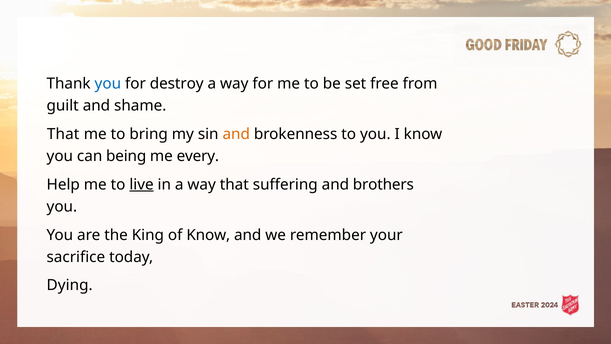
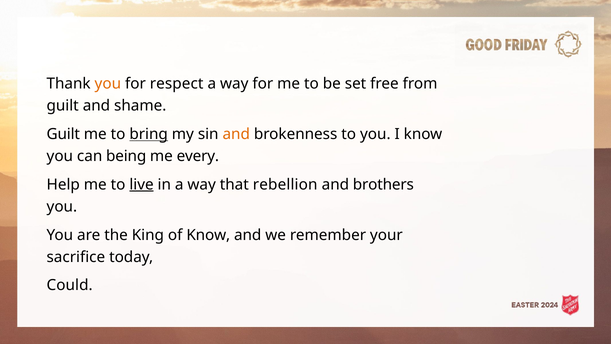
you at (108, 84) colour: blue -> orange
destroy: destroy -> respect
That at (63, 134): That -> Guilt
bring underline: none -> present
suffering: suffering -> rebellion
Dying: Dying -> Could
